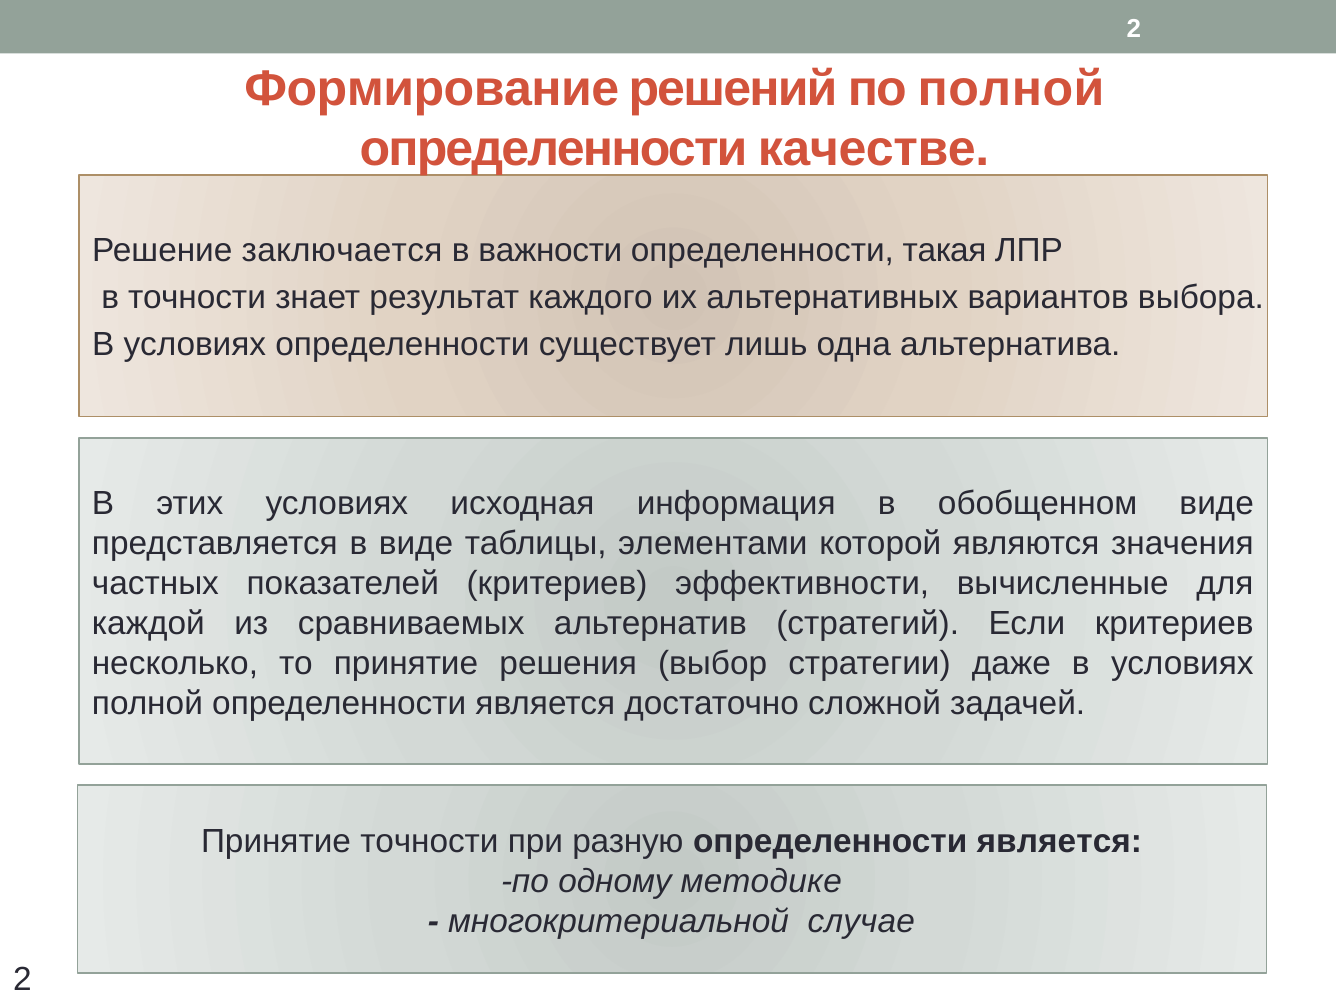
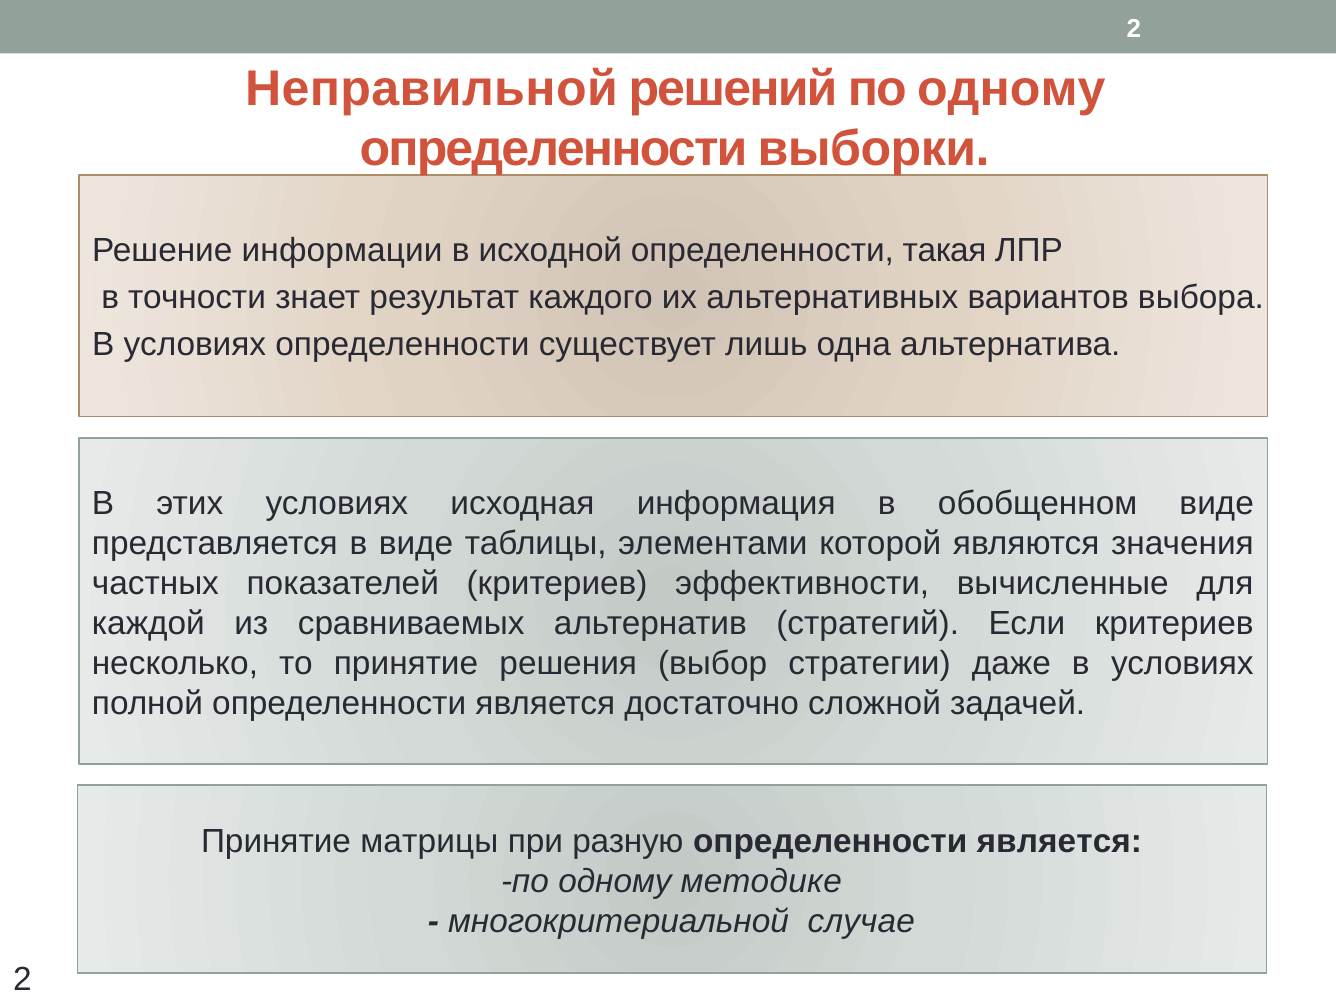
Формирование: Формирование -> Неправильной
решений по полной: полной -> одному
качестве: качестве -> выборки
заключается: заключается -> информации
важности: важности -> исходной
Принятие точности: точности -> матрицы
